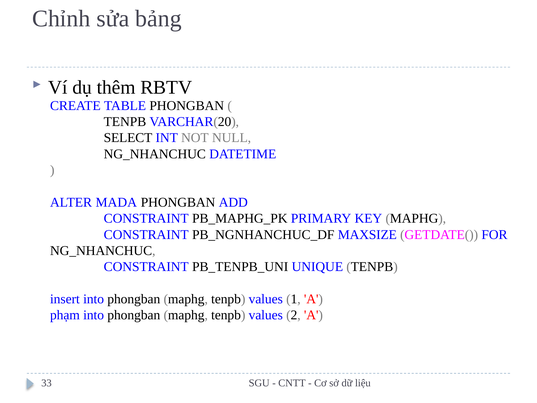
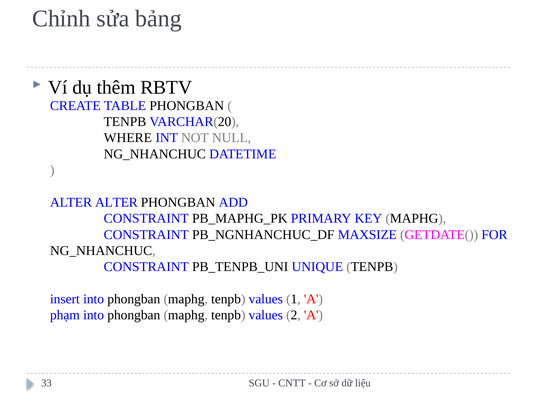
SELECT: SELECT -> WHERE
ALTER MADA: MADA -> ALTER
